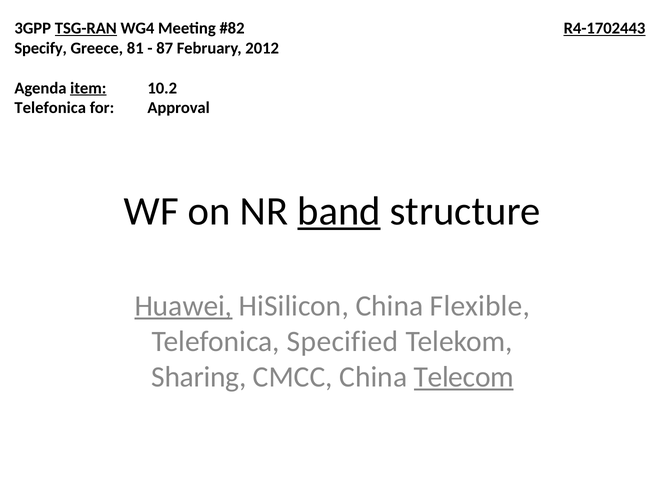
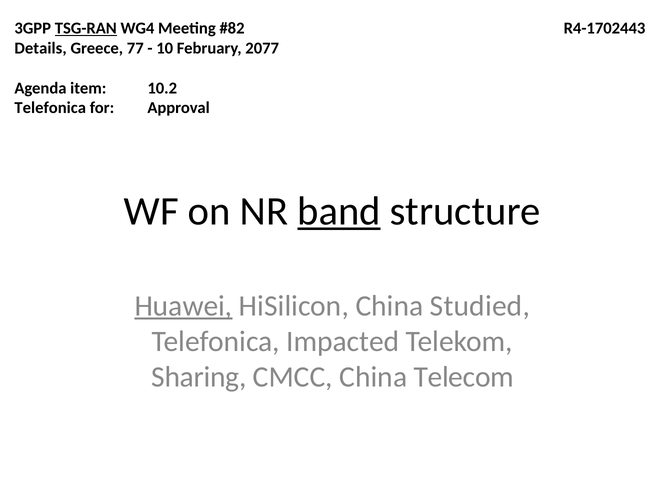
R4-1702443 underline: present -> none
Specify: Specify -> Details
81: 81 -> 77
87: 87 -> 10
2012: 2012 -> 2077
item underline: present -> none
Flexible: Flexible -> Studied
Specified: Specified -> Impacted
Telecom underline: present -> none
